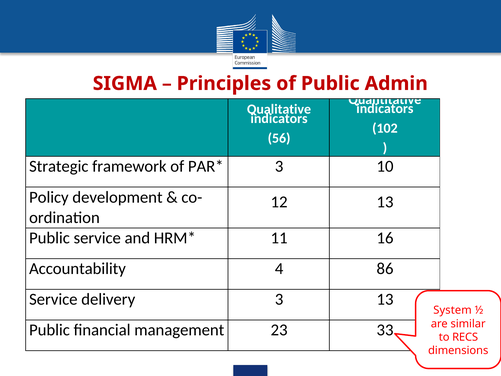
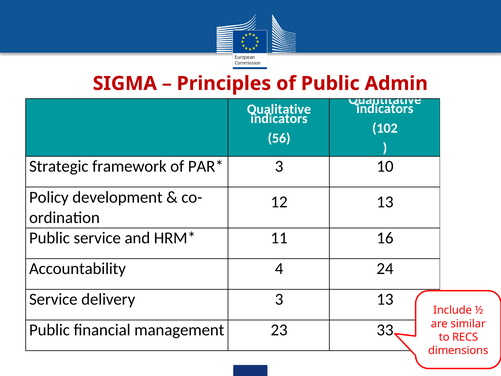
86: 86 -> 24
System: System -> Include
